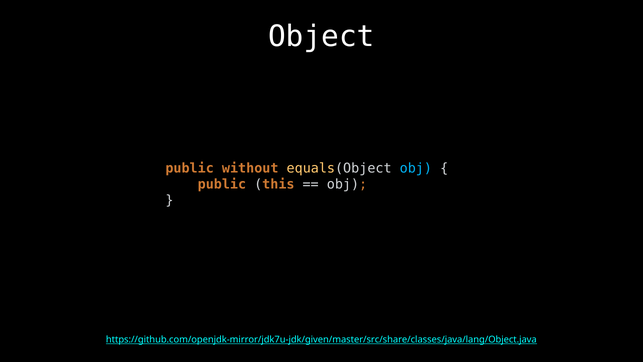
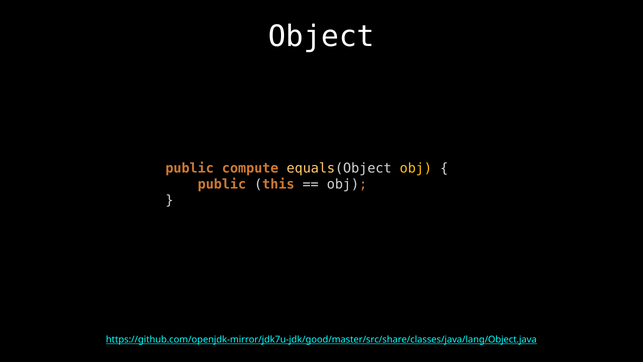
without: without -> compute
obj at (416, 168) colour: light blue -> yellow
https://github.com/openjdk-mirror/jdk7u-jdk/given/master/src/share/classes/java/lang/Object.java: https://github.com/openjdk-mirror/jdk7u-jdk/given/master/src/share/classes/java/lang/Object.java -> https://github.com/openjdk-mirror/jdk7u-jdk/good/master/src/share/classes/java/lang/Object.java
